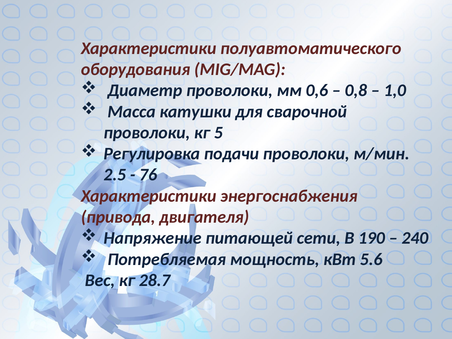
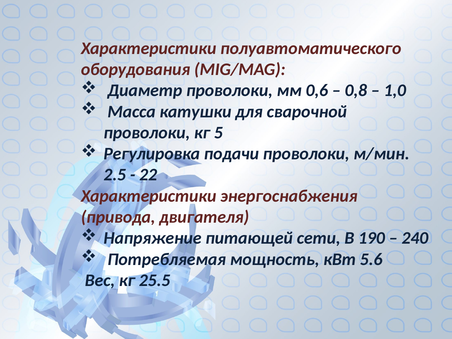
76: 76 -> 22
28.7: 28.7 -> 25.5
